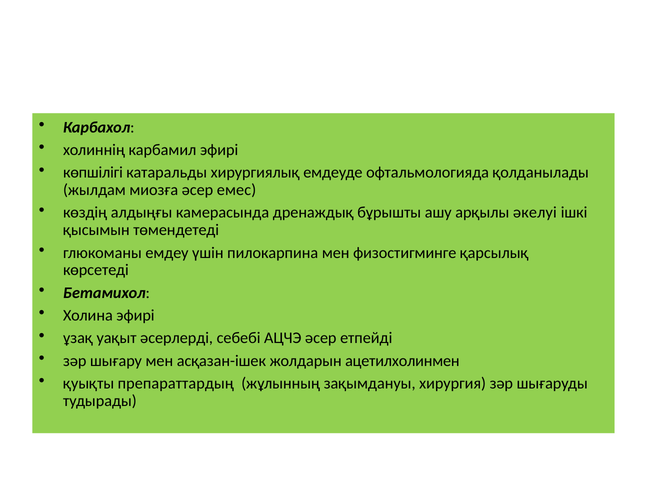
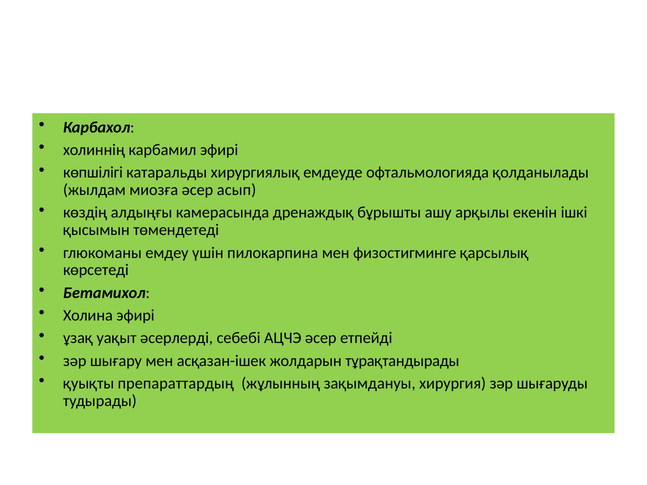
емес: емес -> асып
әкелуі: әкелуі -> екенін
ацетилхолинмен: ацетилхолинмен -> тұрақтандырады
